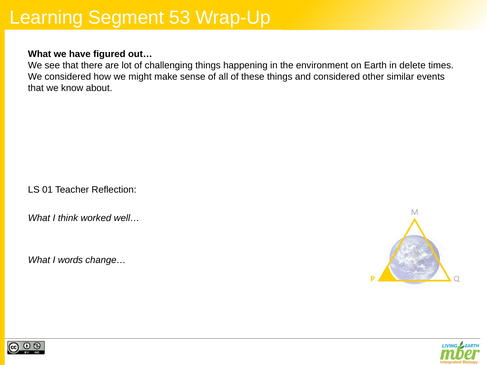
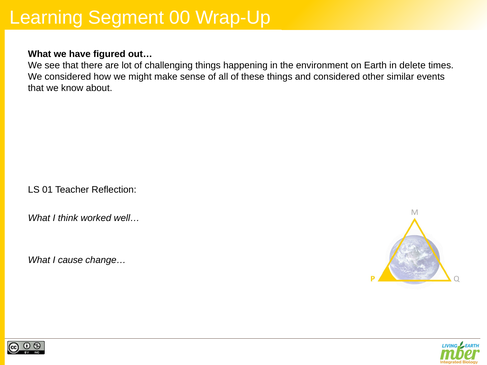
53: 53 -> 00
words: words -> cause
